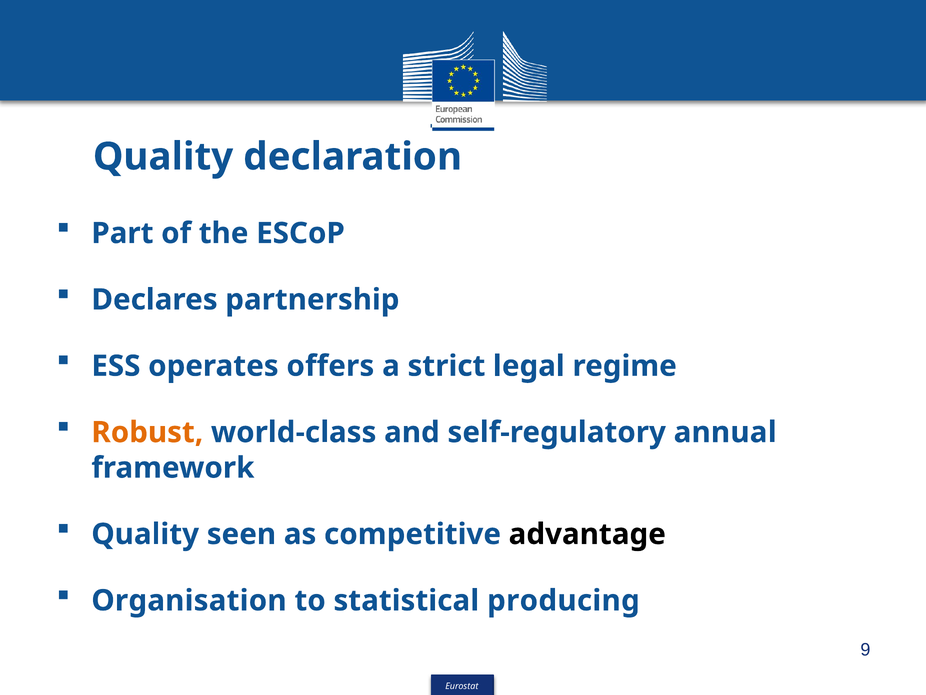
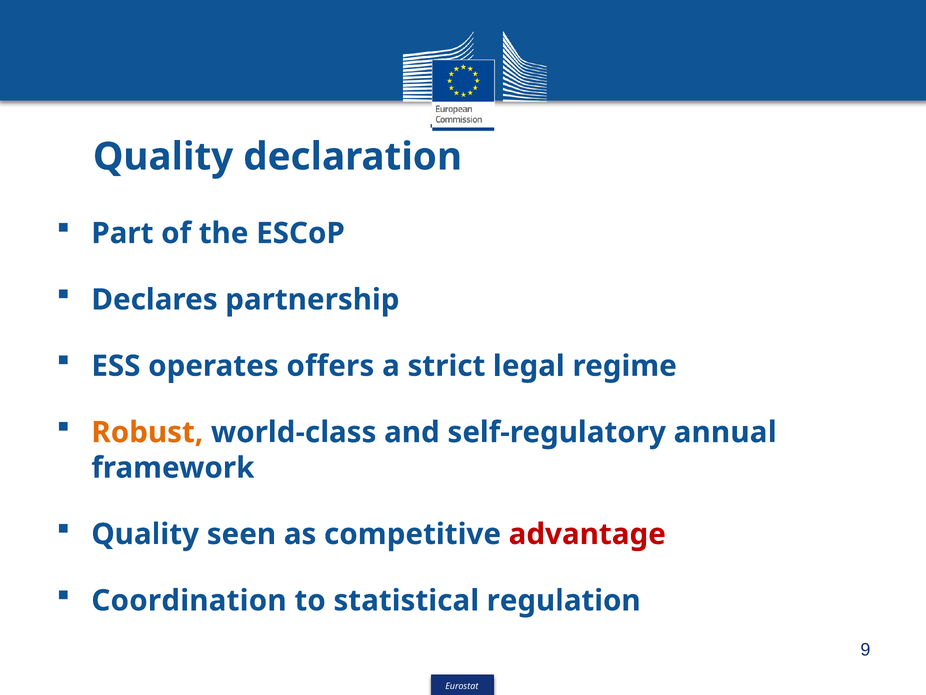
advantage colour: black -> red
Organisation: Organisation -> Coordination
producing: producing -> regulation
